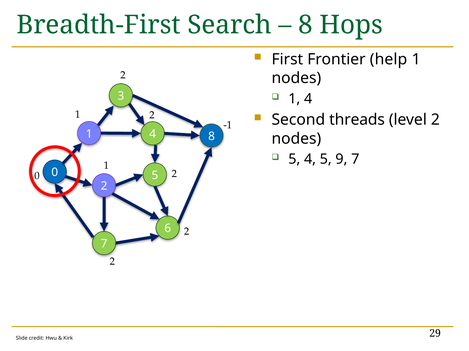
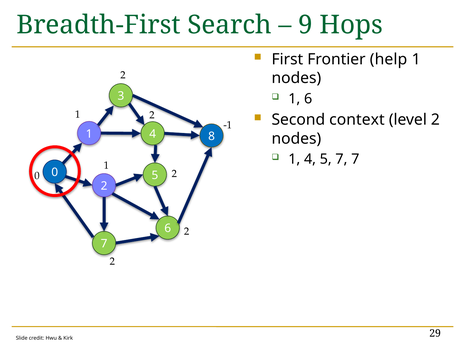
8 at (306, 25): 8 -> 9
1 4: 4 -> 6
threads: threads -> context
5 at (294, 160): 5 -> 1
5 9: 9 -> 7
